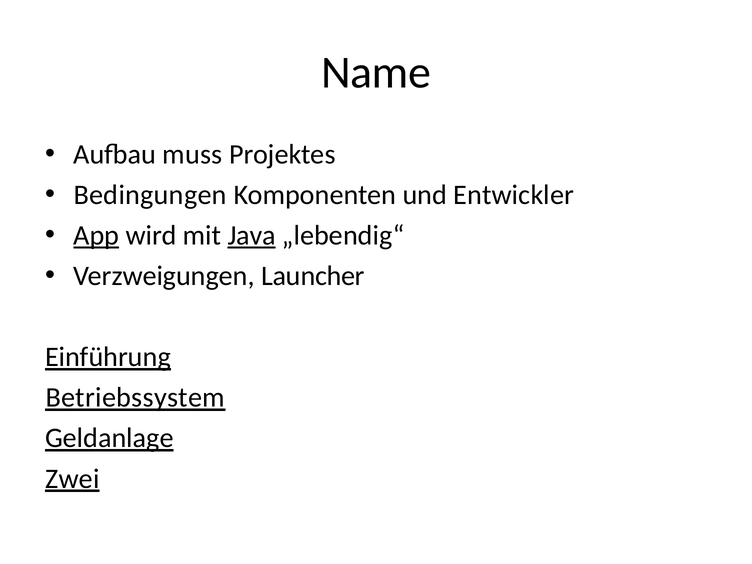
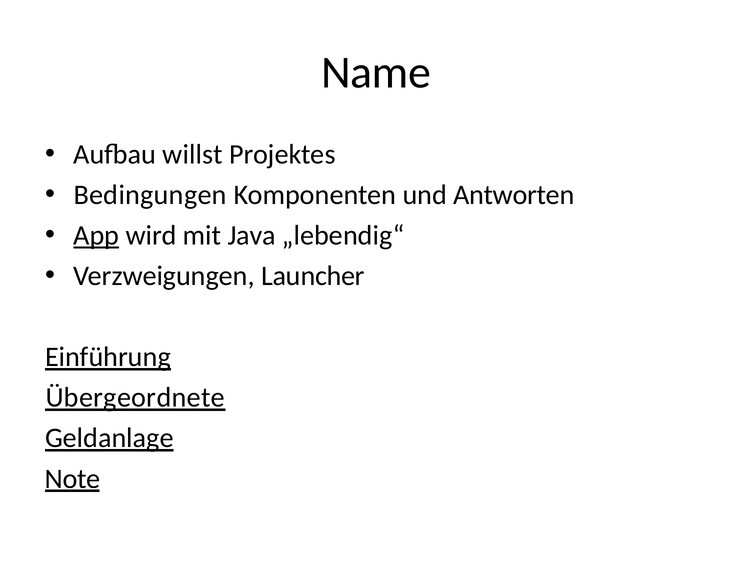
muss: muss -> willst
Entwickler: Entwickler -> Antworten
Java underline: present -> none
Betriebssystem: Betriebssystem -> Übergeordnete
Zwei: Zwei -> Note
